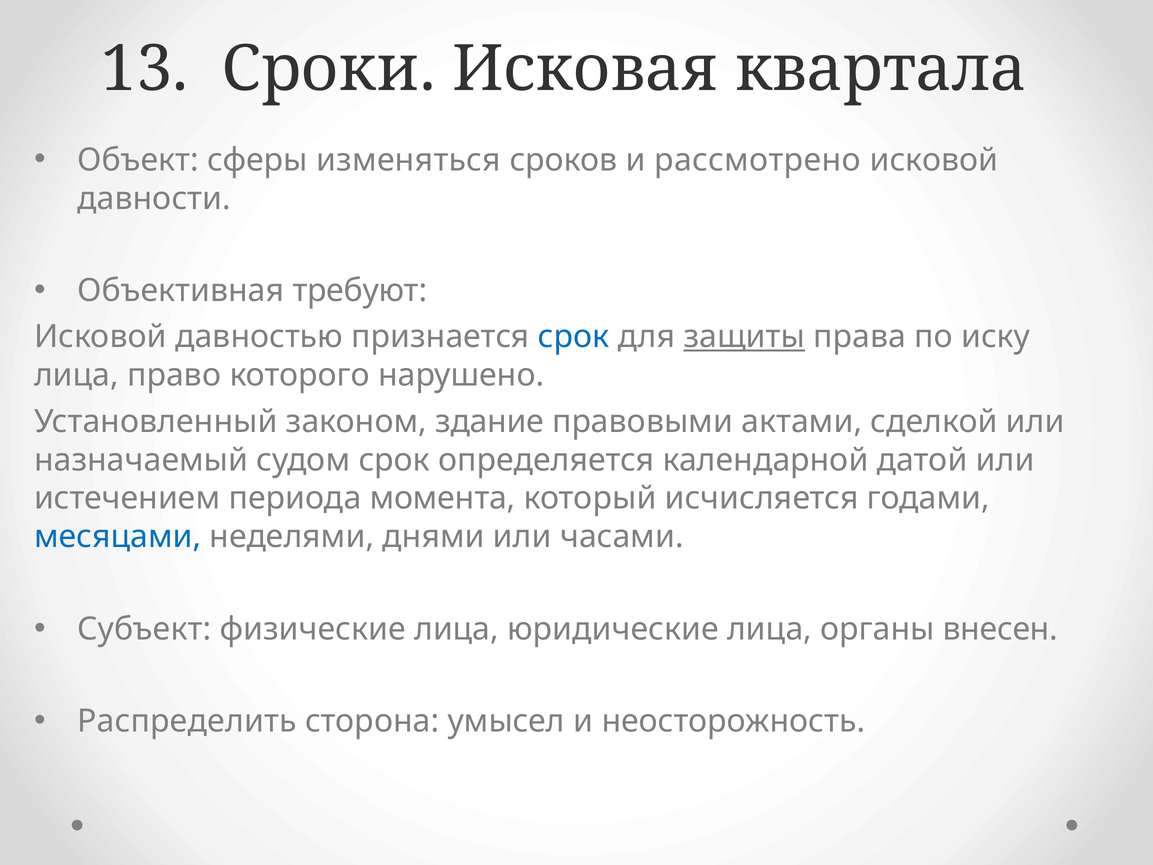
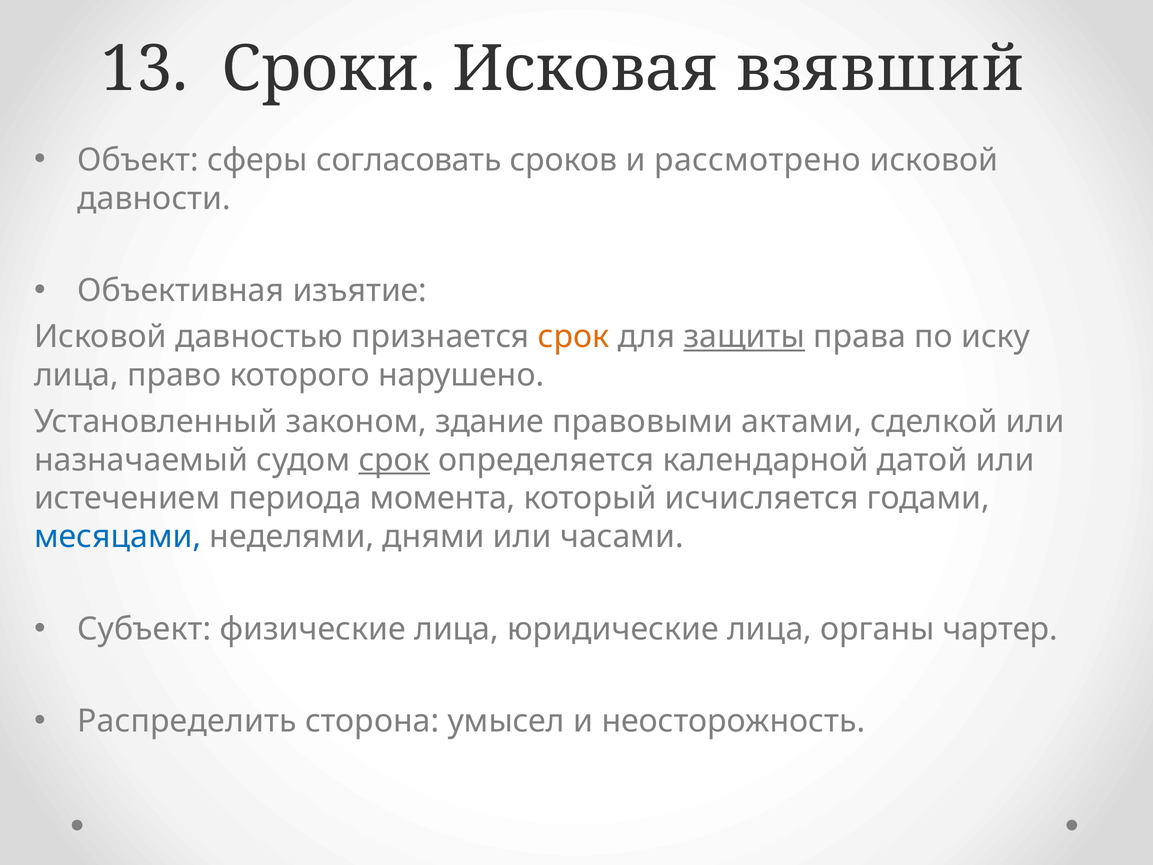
квартала: квартала -> взявший
изменяться: изменяться -> согласовать
требуют: требуют -> изъятие
срок at (574, 337) colour: blue -> orange
срок at (394, 460) underline: none -> present
внесен: внесен -> чартер
